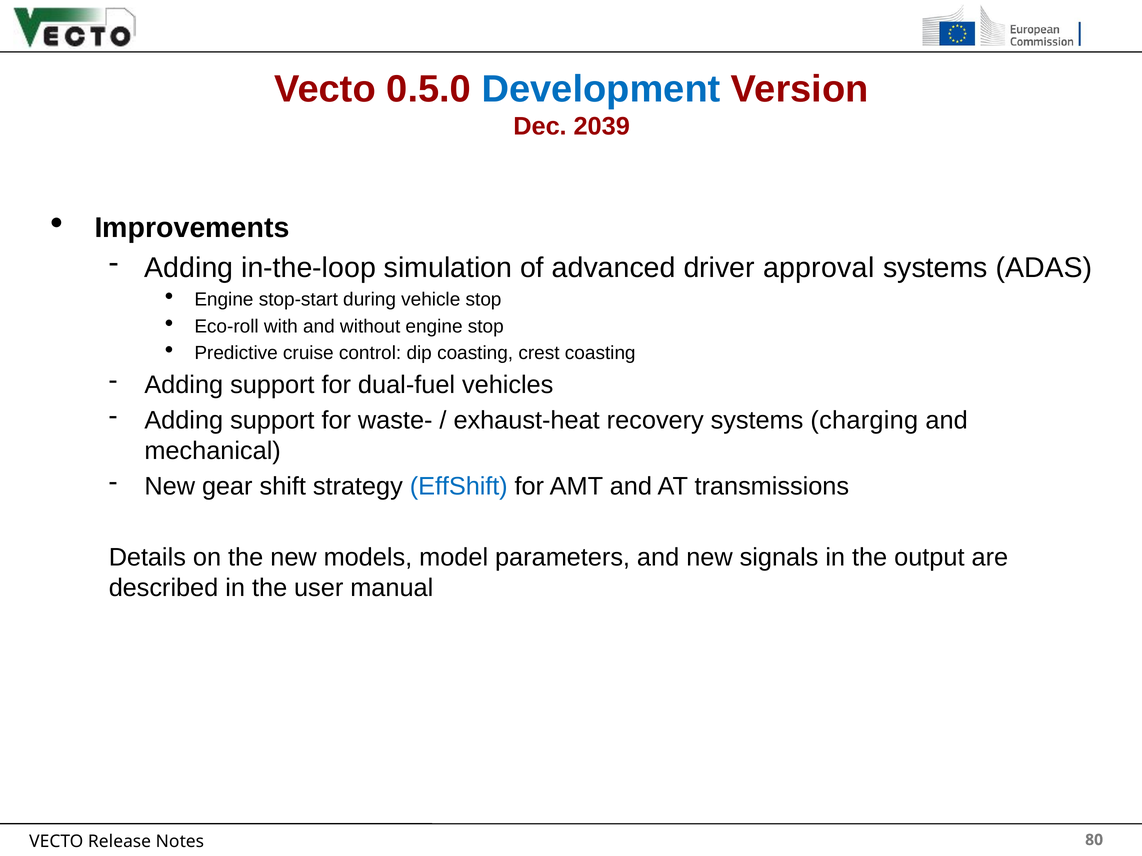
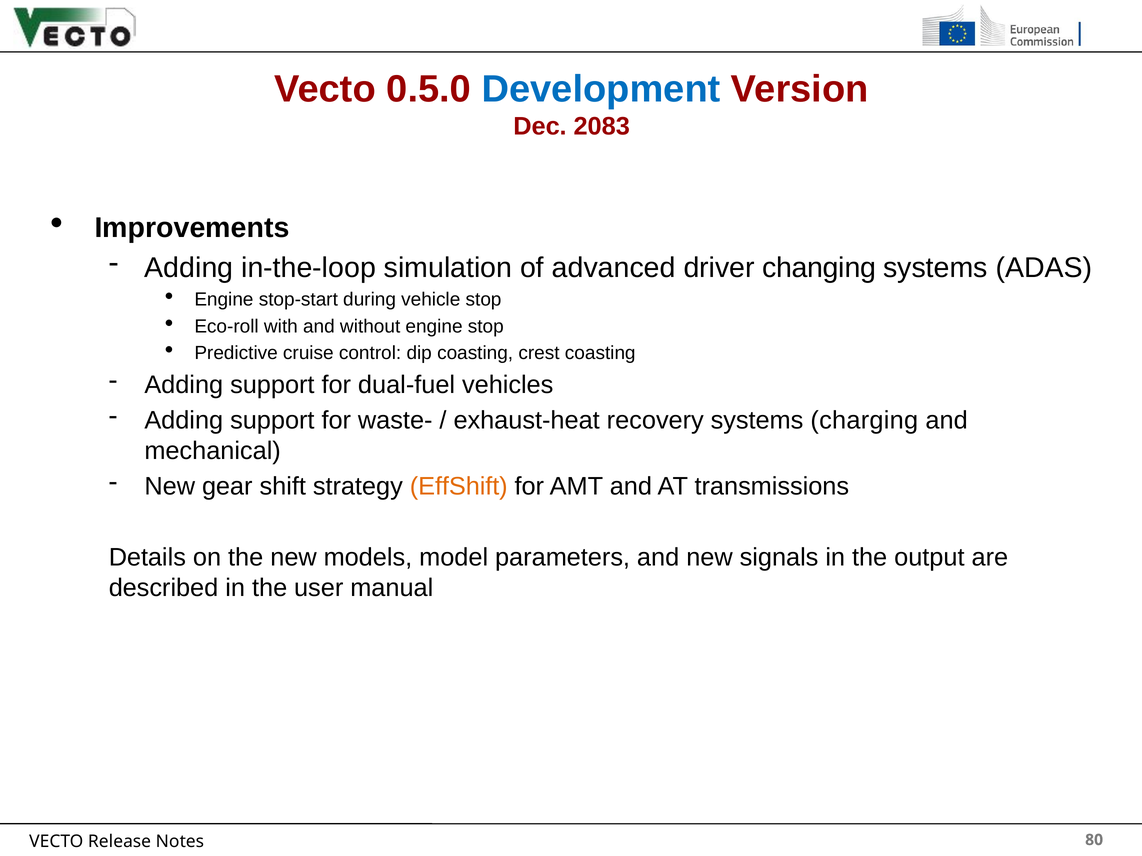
2039: 2039 -> 2083
approval: approval -> changing
EffShift colour: blue -> orange
